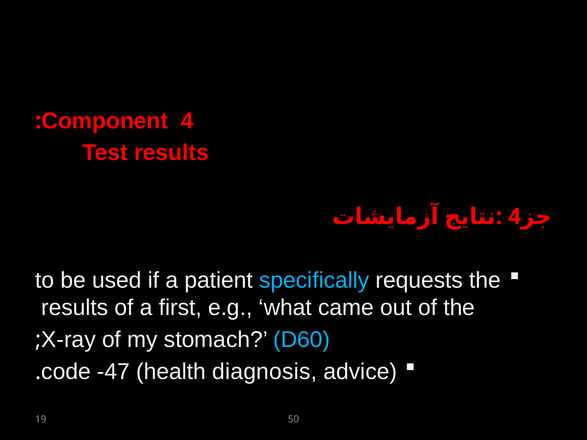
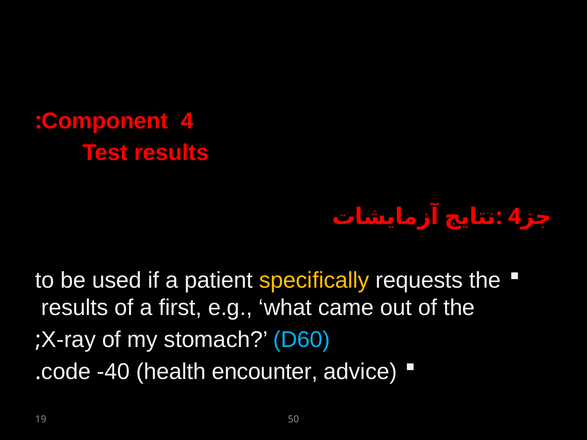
specifically colour: light blue -> yellow
-47: -47 -> -40
diagnosis: diagnosis -> encounter
